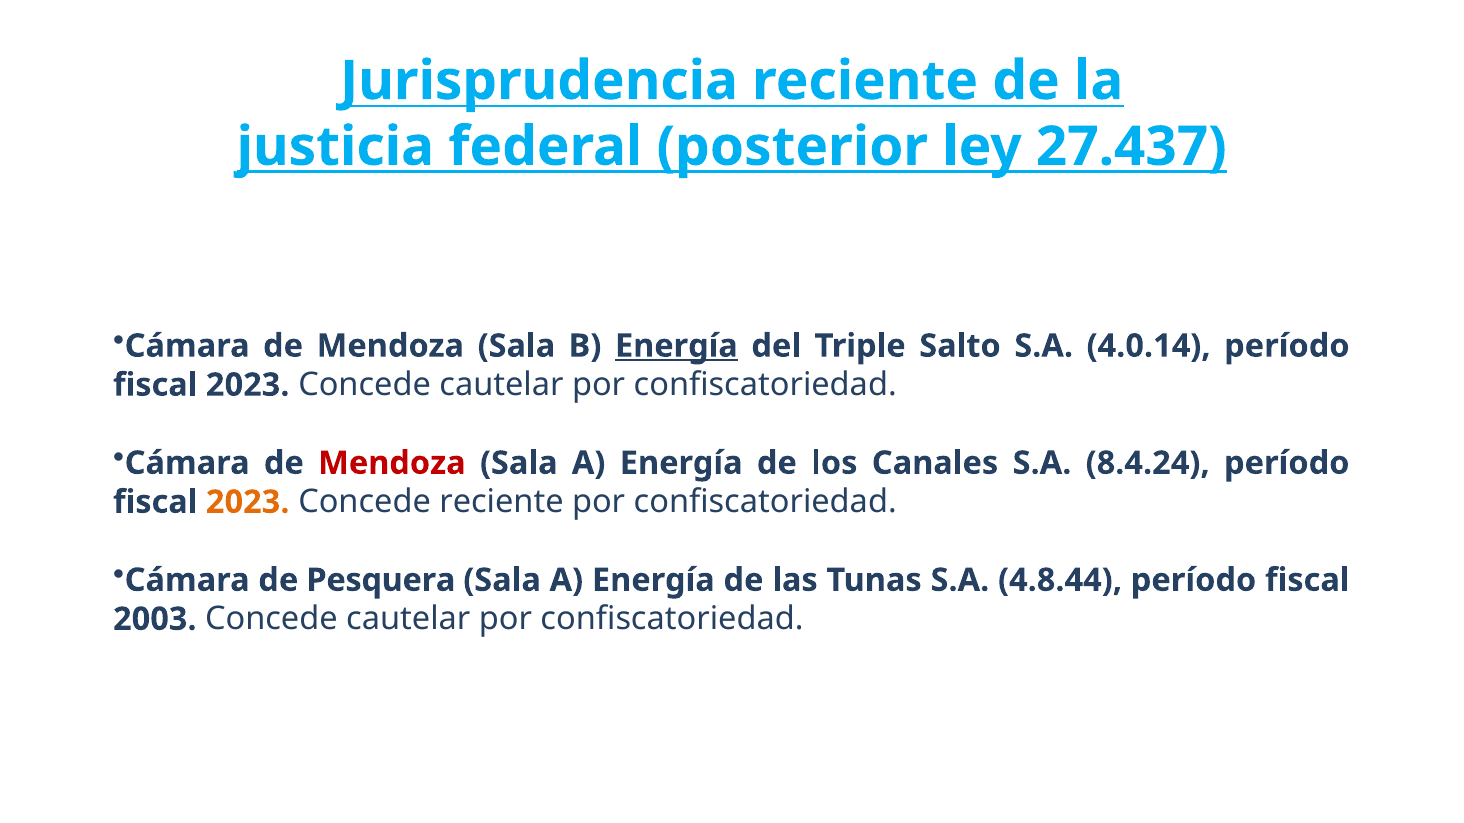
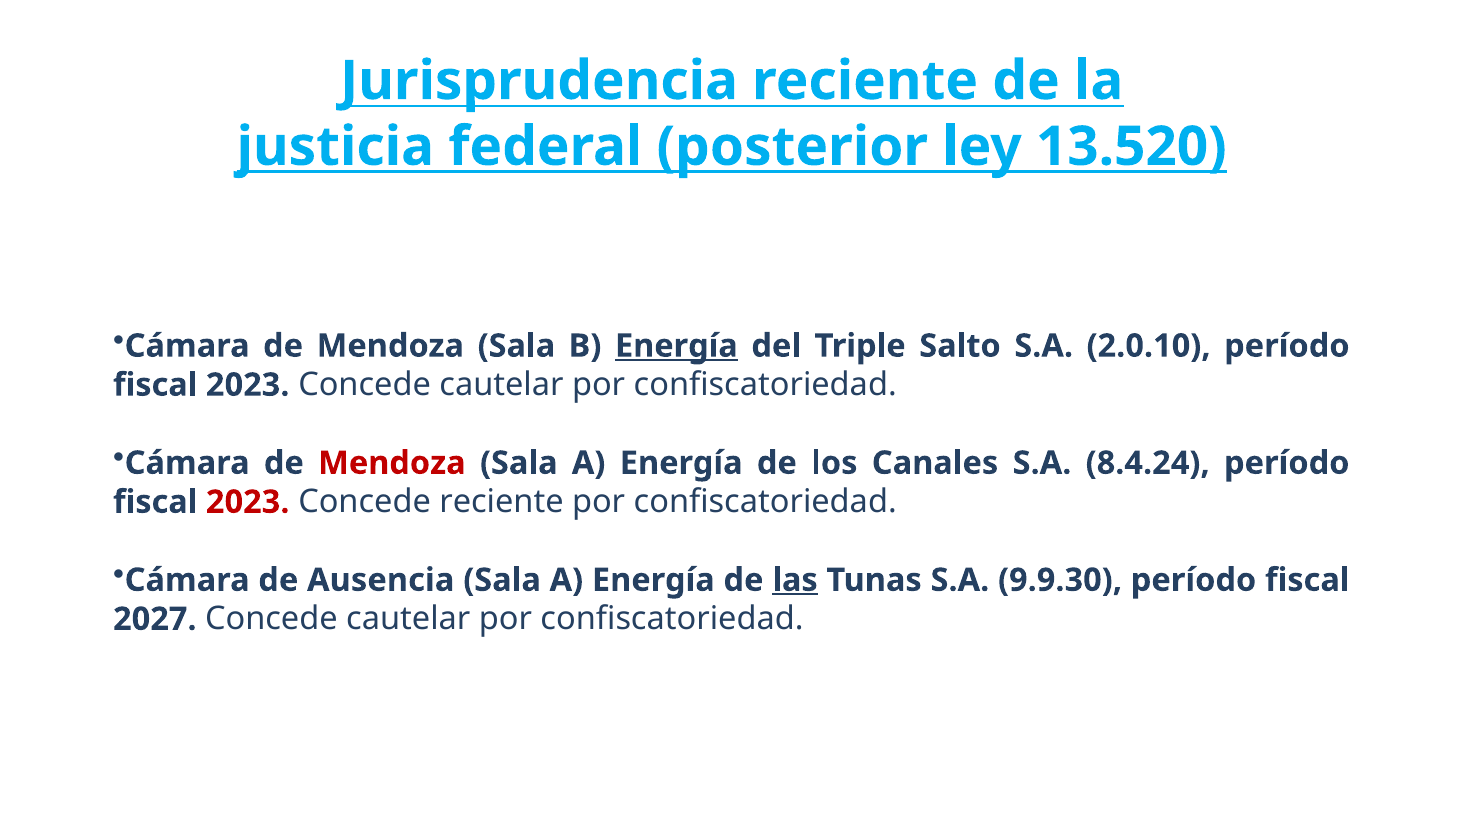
27.437: 27.437 -> 13.520
4.0.14: 4.0.14 -> 2.0.10
2023 at (248, 502) colour: orange -> red
Pesquera: Pesquera -> Ausencia
las underline: none -> present
4.8.44: 4.8.44 -> 9.9.30
2003: 2003 -> 2027
